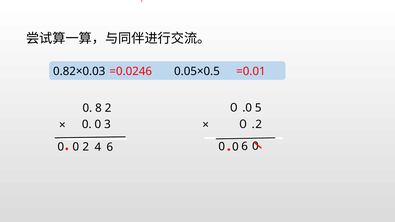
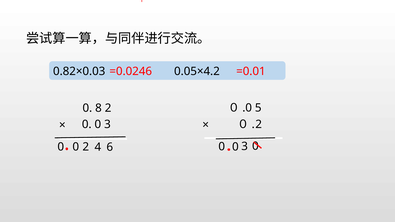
0.05×0.5: 0.05×0.5 -> 0.05×4.2
2 6: 6 -> 3
